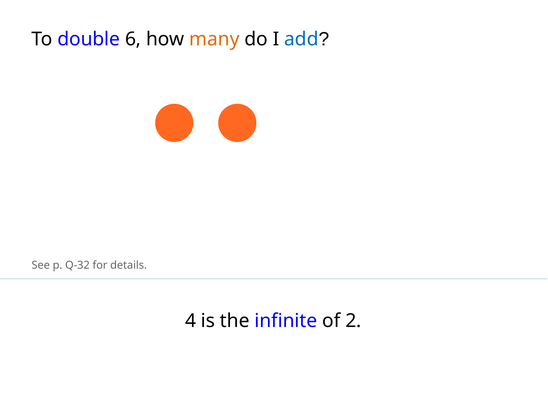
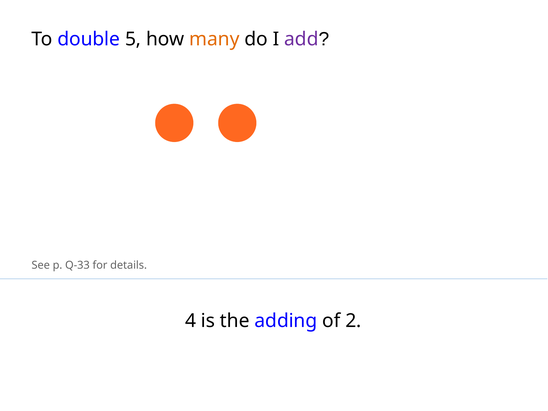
6: 6 -> 5
add colour: blue -> purple
Q-32: Q-32 -> Q-33
infinite: infinite -> adding
